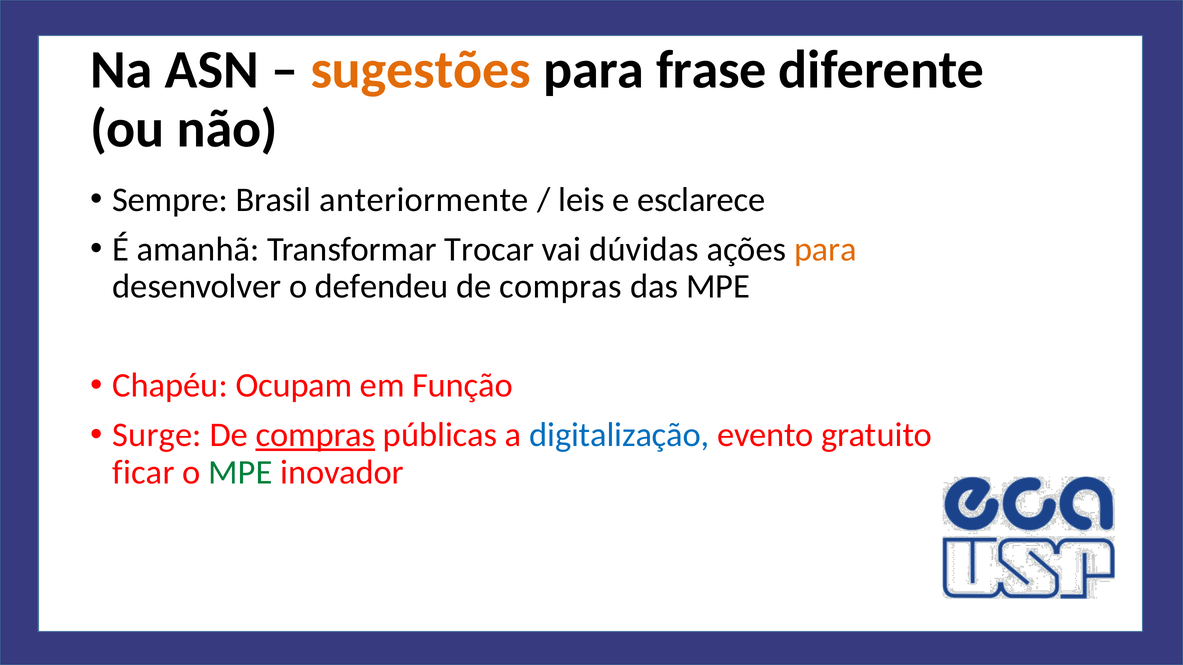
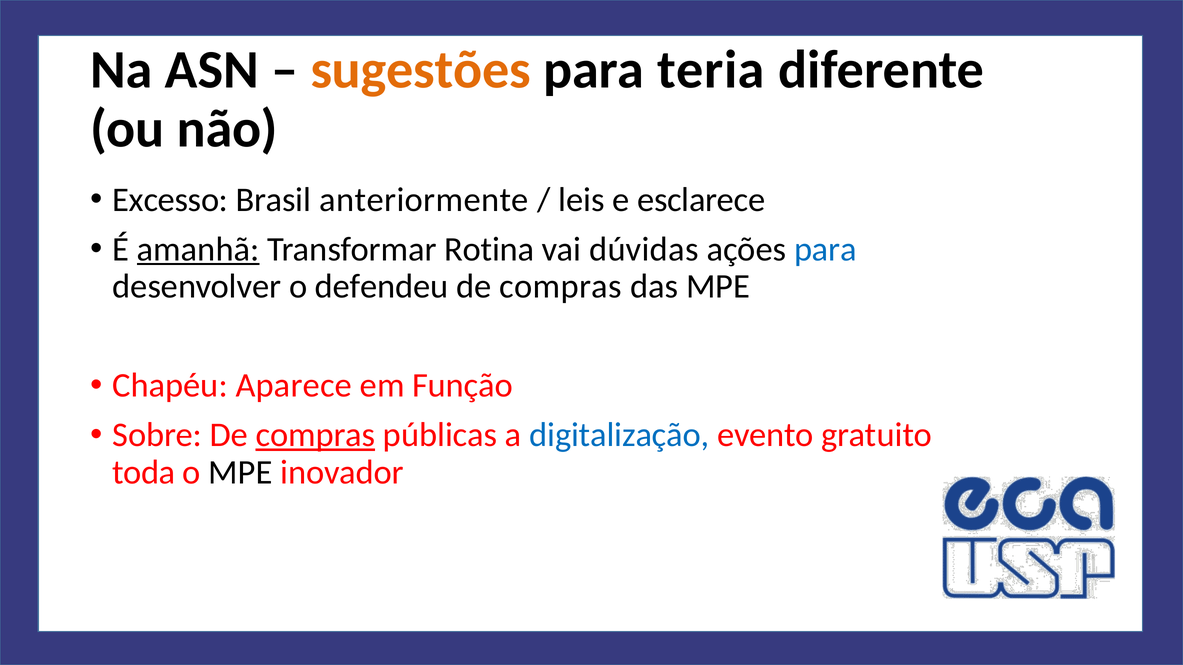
frase: frase -> teria
Sempre: Sempre -> Excesso
amanhã underline: none -> present
Trocar: Trocar -> Rotina
para at (825, 249) colour: orange -> blue
Ocupam: Ocupam -> Aparece
Surge: Surge -> Sobre
ficar: ficar -> toda
MPE at (240, 472) colour: green -> black
